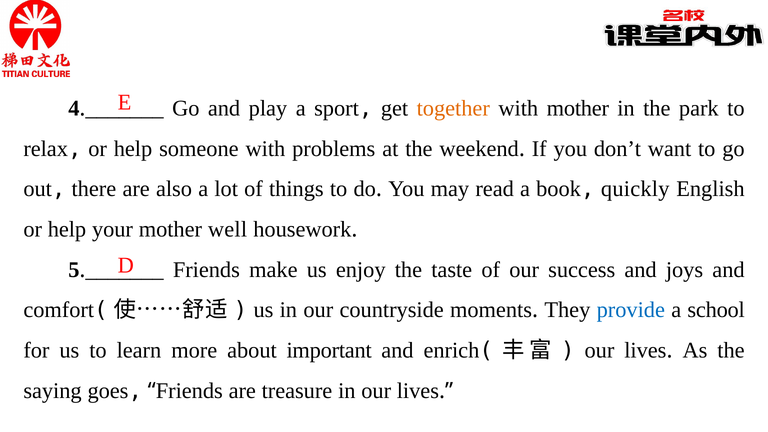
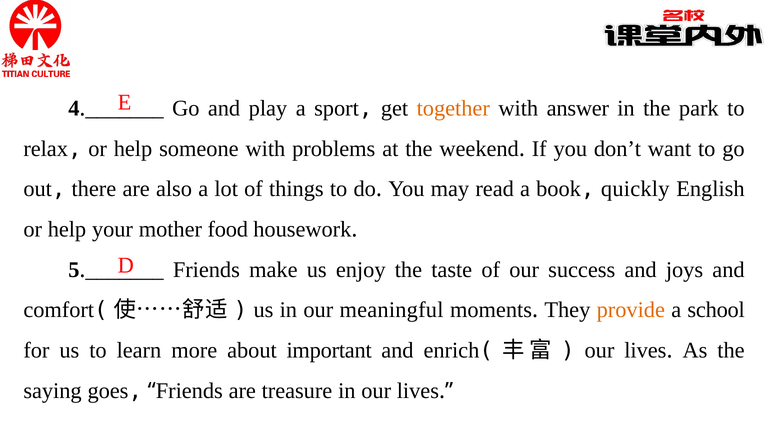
with mother: mother -> answer
well: well -> food
countryside: countryside -> meaningful
provide colour: blue -> orange
